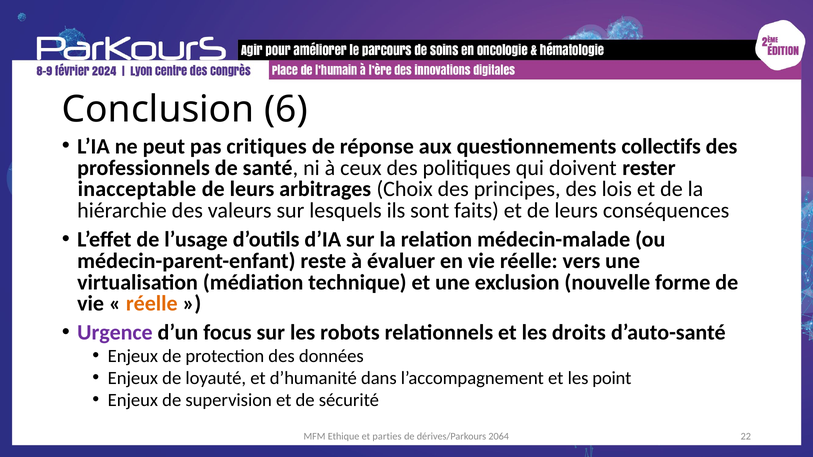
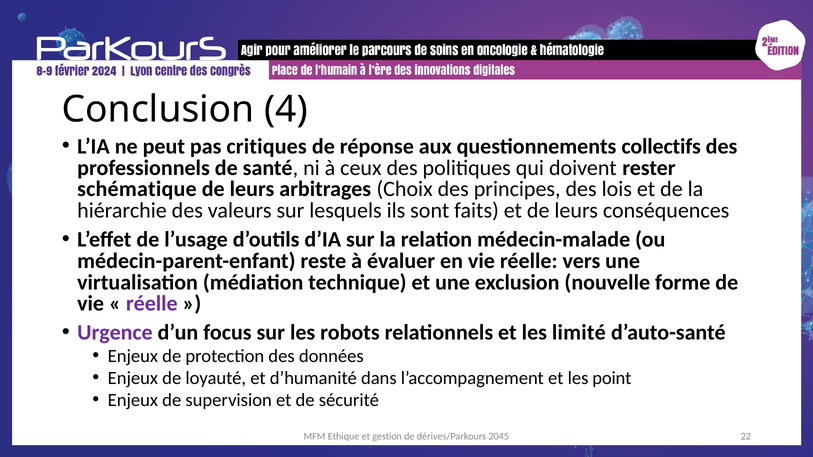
6: 6 -> 4
inacceptable: inacceptable -> schématique
réelle at (152, 304) colour: orange -> purple
droits: droits -> limité
parties: parties -> gestion
2064: 2064 -> 2045
